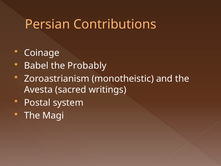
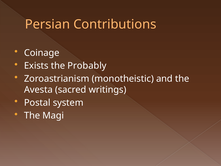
Babel: Babel -> Exists
